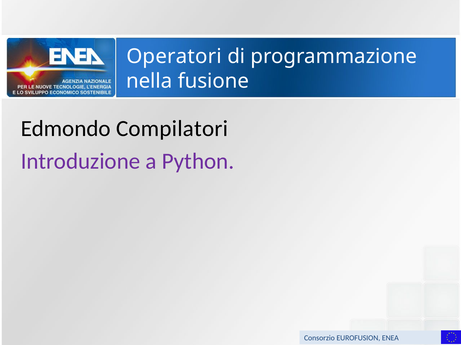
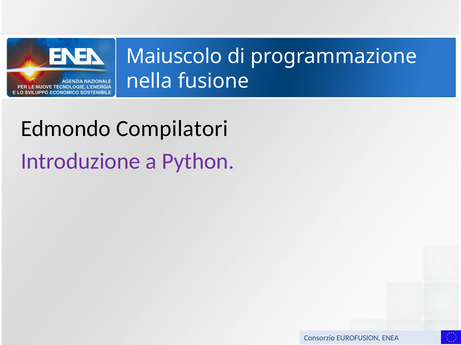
Operatori: Operatori -> Maiuscolo
